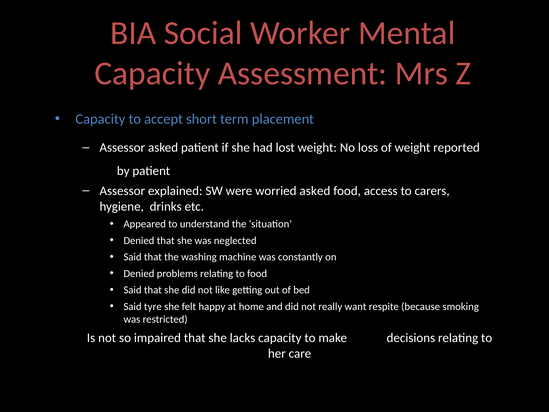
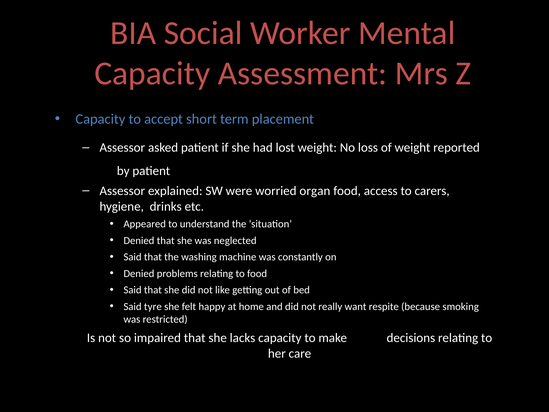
worried asked: asked -> organ
